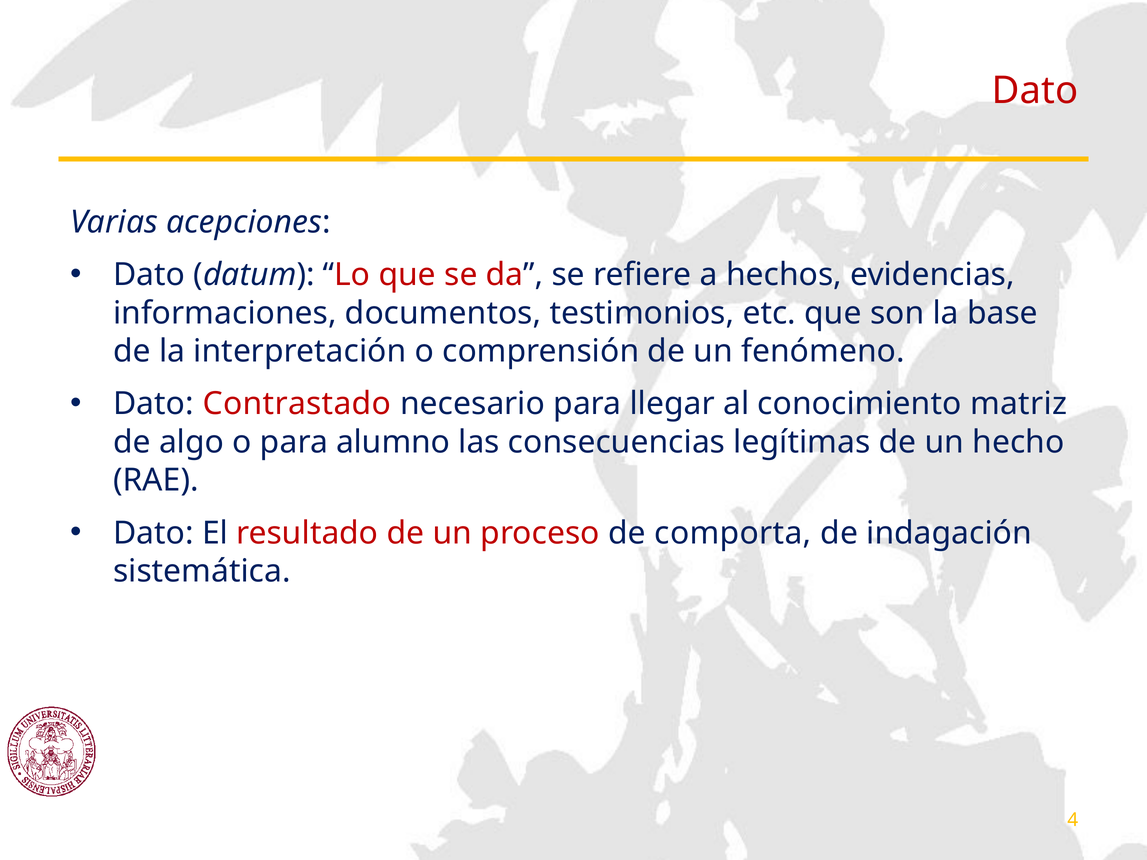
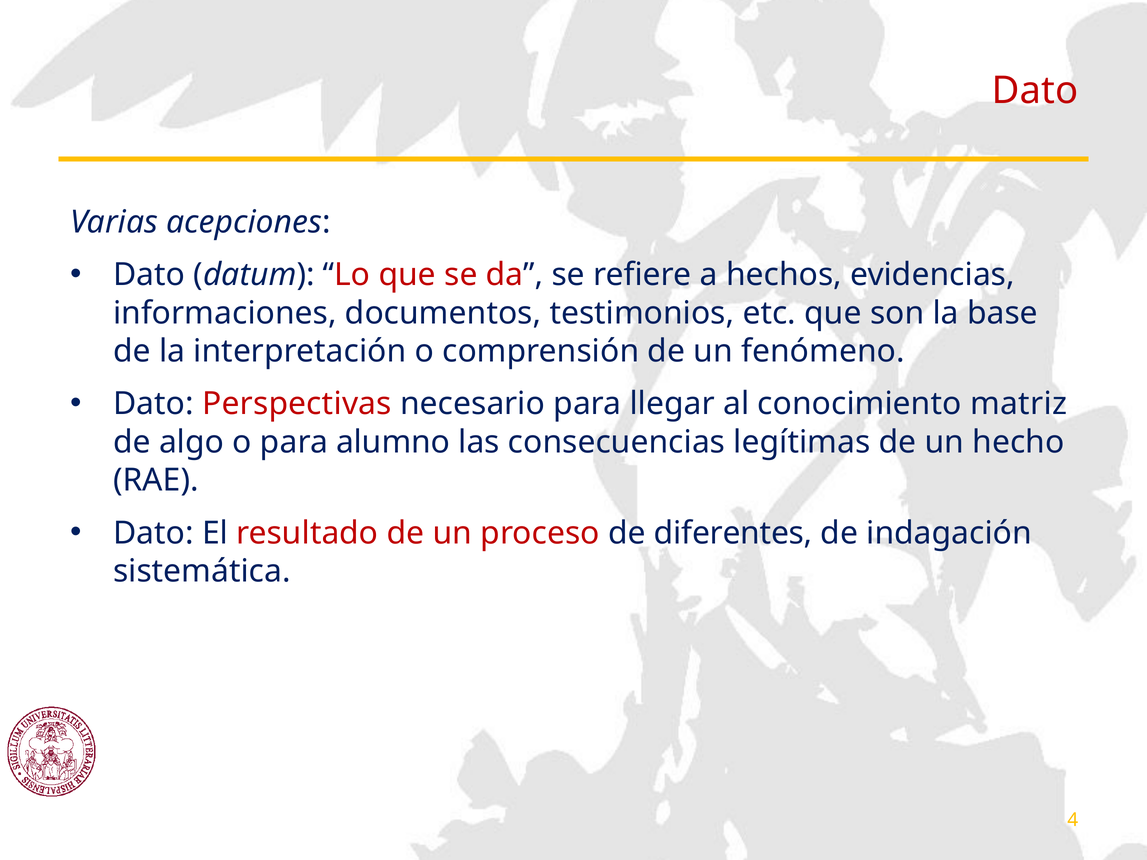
Contrastado: Contrastado -> Perspectivas
comporta: comporta -> diferentes
